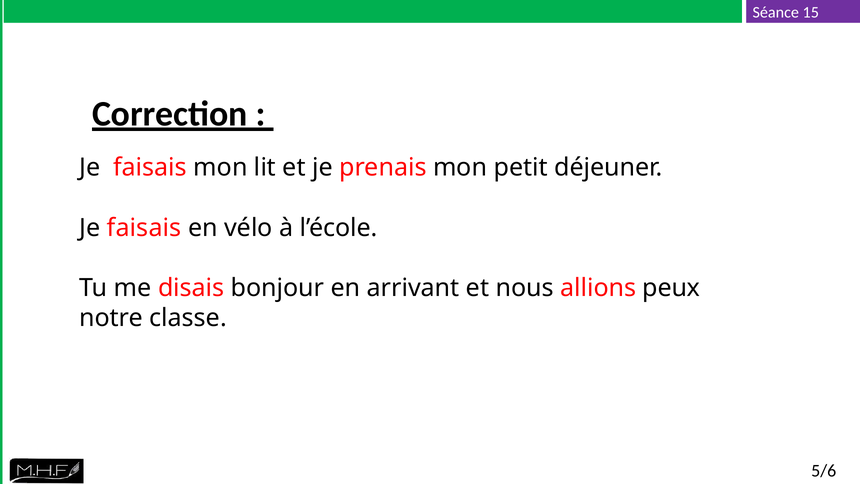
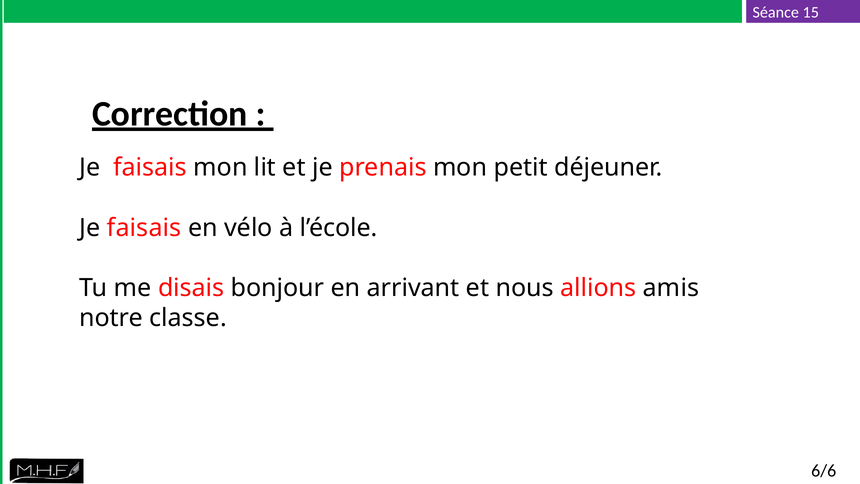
peux: peux -> amis
5/6: 5/6 -> 6/6
